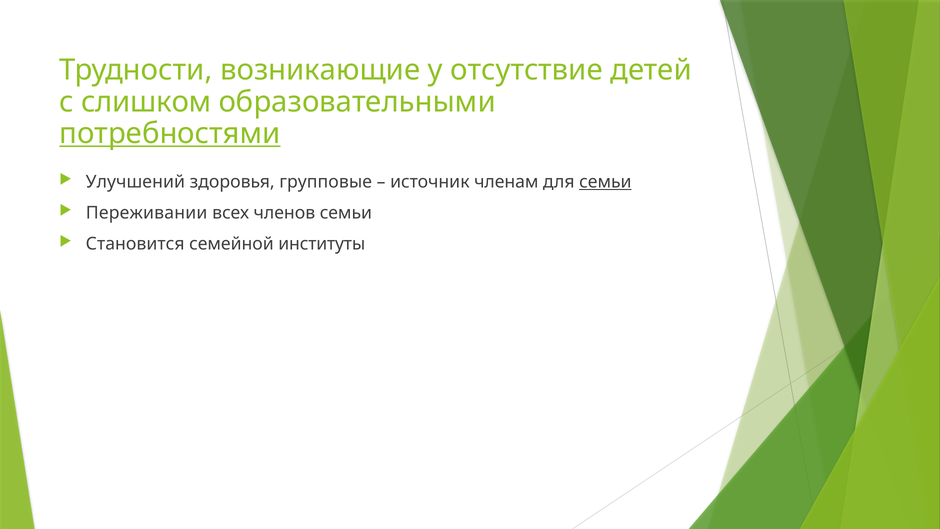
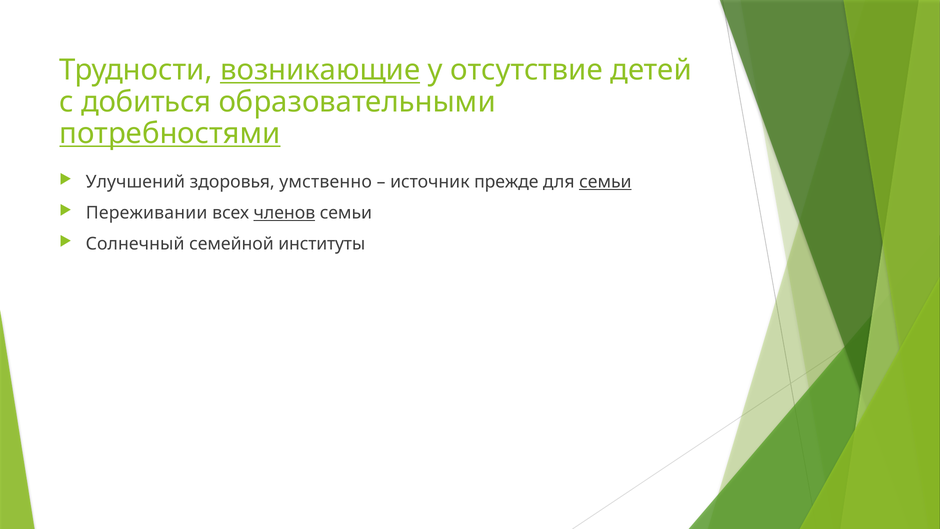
возникающие underline: none -> present
слишком: слишком -> добиться
групповые: групповые -> умственно
членам: членам -> прежде
членов underline: none -> present
Становится: Становится -> Солнечный
